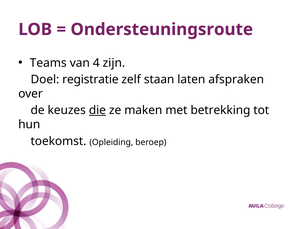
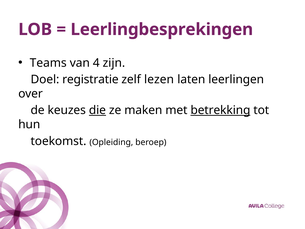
Ondersteuningsroute: Ondersteuningsroute -> Leerlingbesprekingen
staan: staan -> lezen
afspraken: afspraken -> leerlingen
betrekking underline: none -> present
